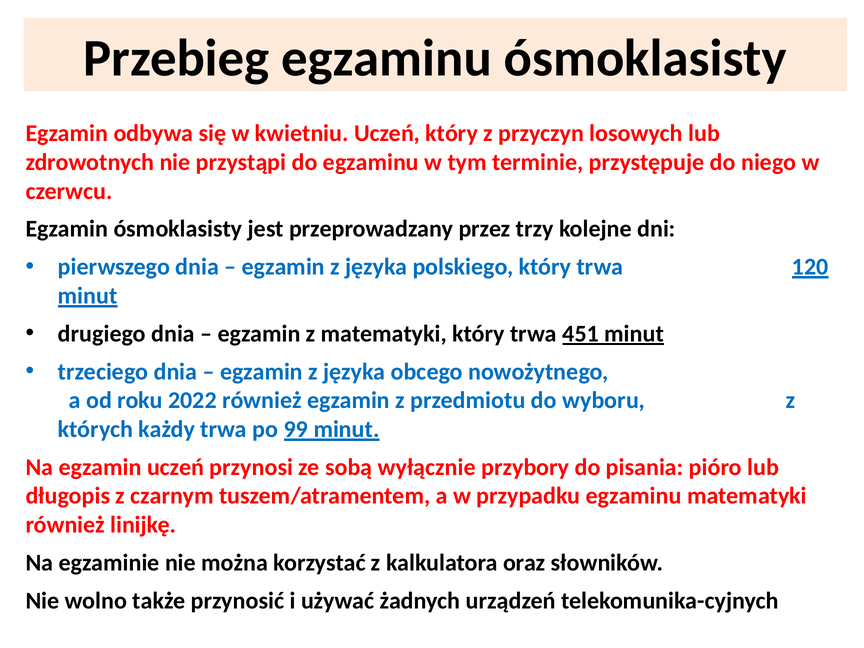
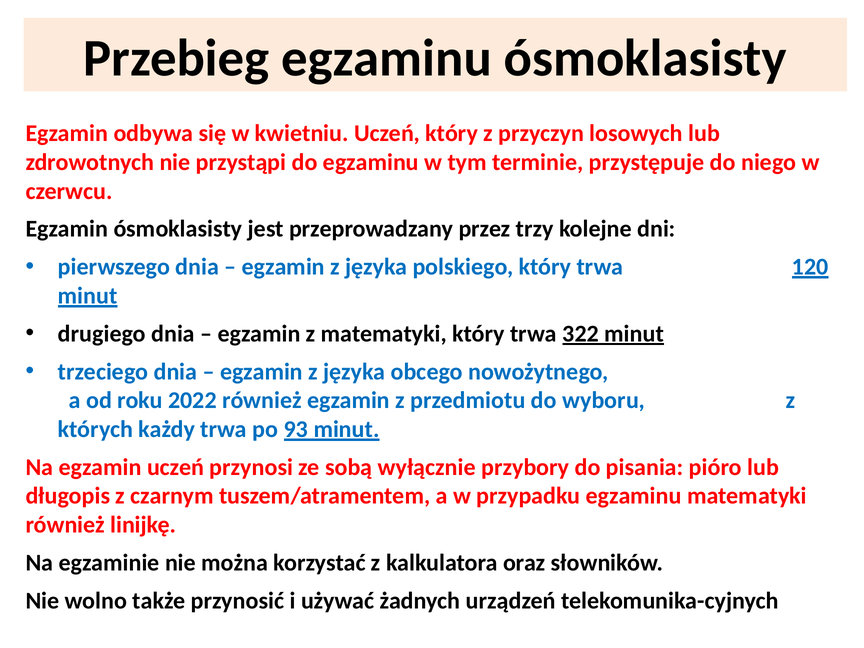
451: 451 -> 322
99: 99 -> 93
